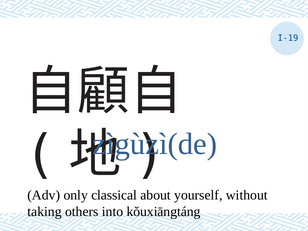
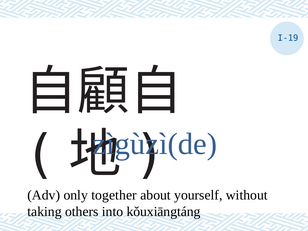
classical: classical -> together
